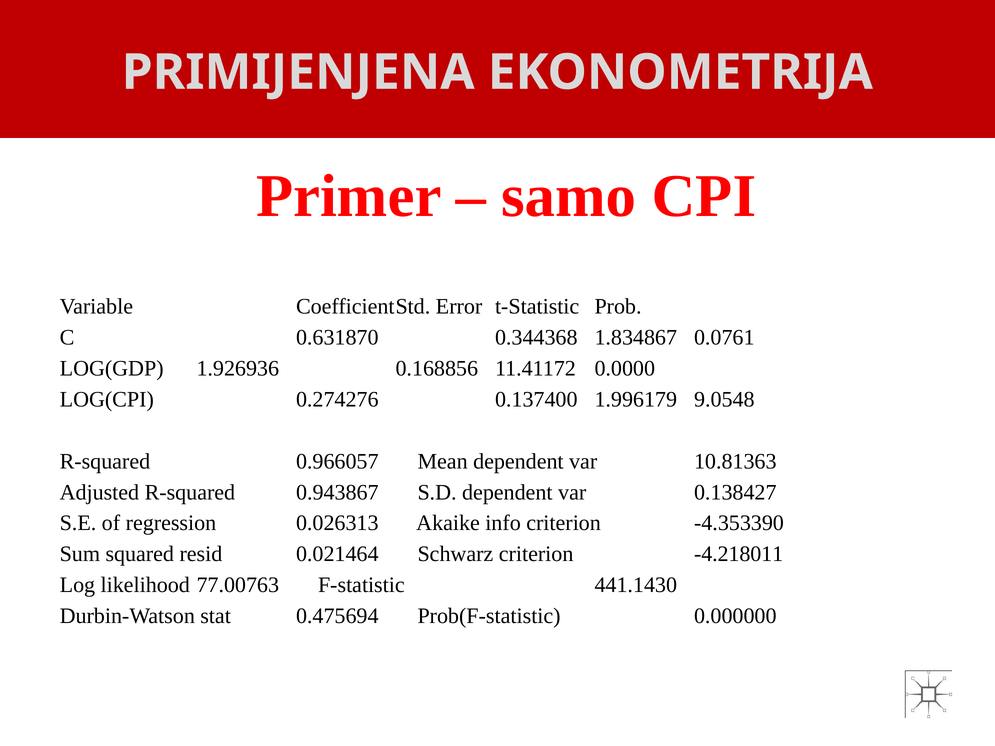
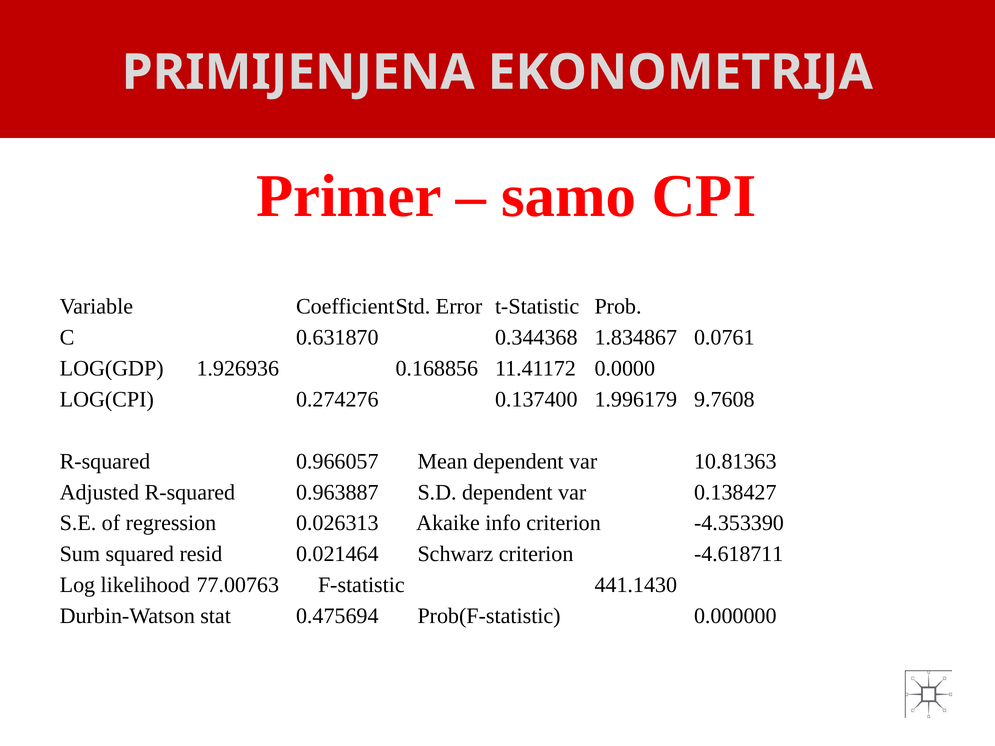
9.0548: 9.0548 -> 9.7608
0.943867: 0.943867 -> 0.963887
-4.218011: -4.218011 -> -4.618711
